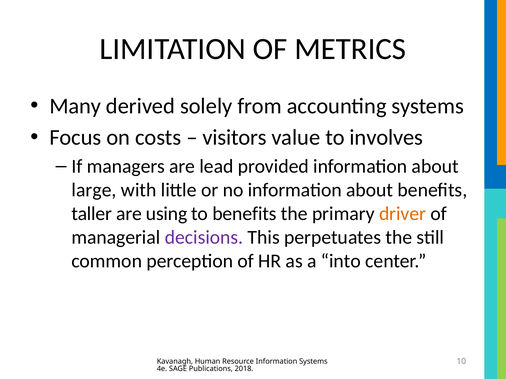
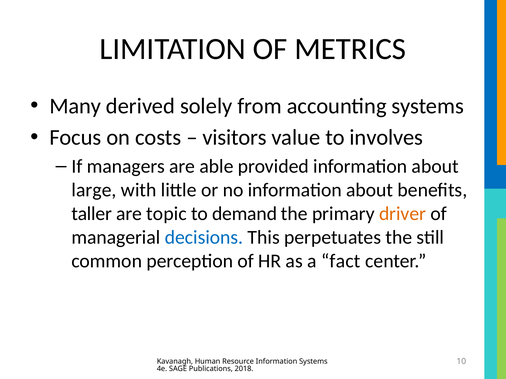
lead: lead -> able
using: using -> topic
to benefits: benefits -> demand
decisions colour: purple -> blue
into: into -> fact
